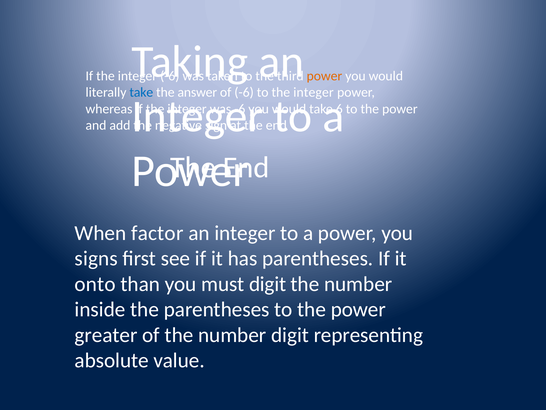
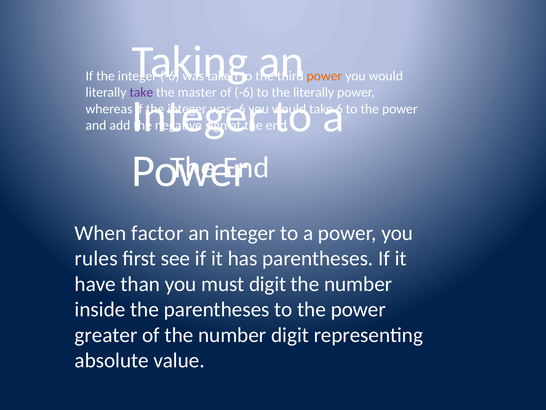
take at (141, 92) colour: blue -> purple
answer: answer -> master
to the integer: integer -> literally
signs: signs -> rules
onto: onto -> have
